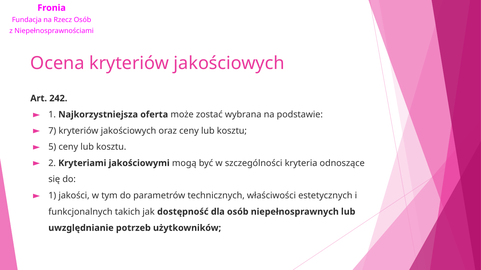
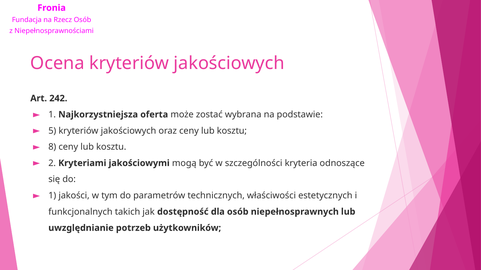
7: 7 -> 5
5: 5 -> 8
